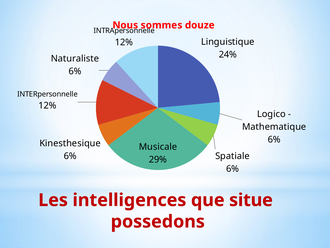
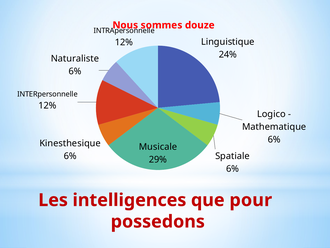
situe: situe -> pour
